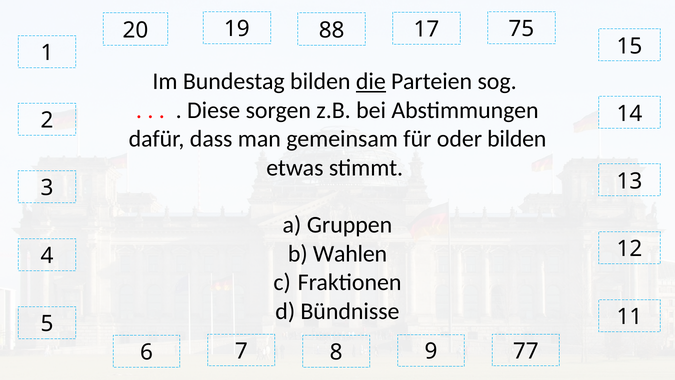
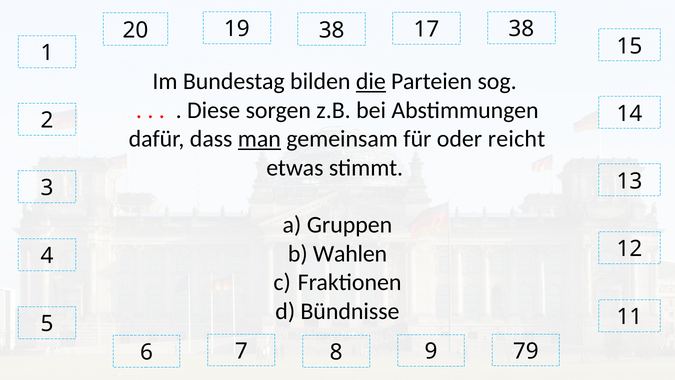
19 88: 88 -> 38
17 75: 75 -> 38
man underline: none -> present
oder bilden: bilden -> reicht
77: 77 -> 79
